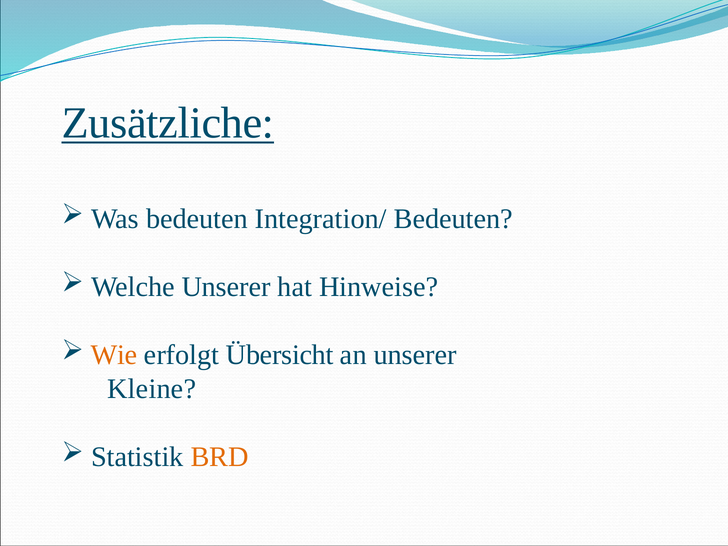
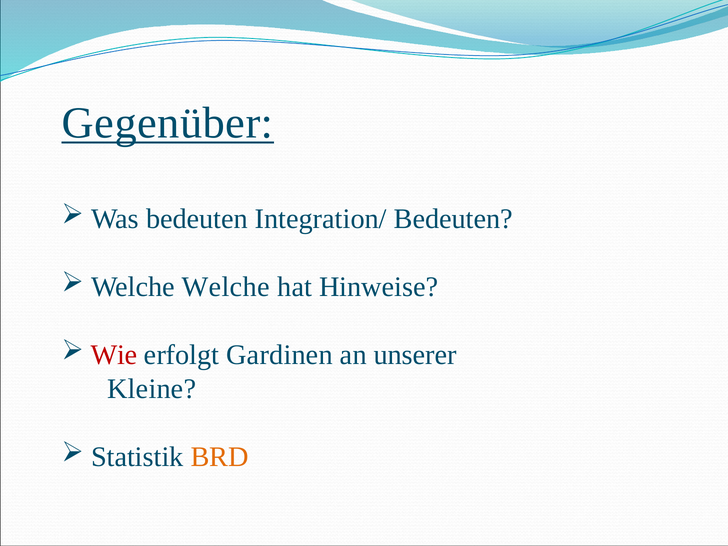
Zusätzliche: Zusätzliche -> Gegenüber
Welche Unserer: Unserer -> Welche
Wie colour: orange -> red
Übersicht: Übersicht -> Gardinen
